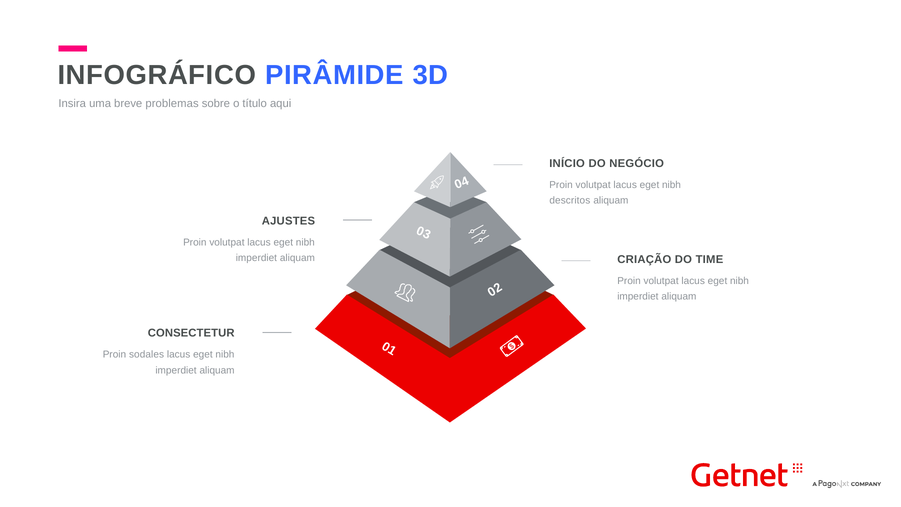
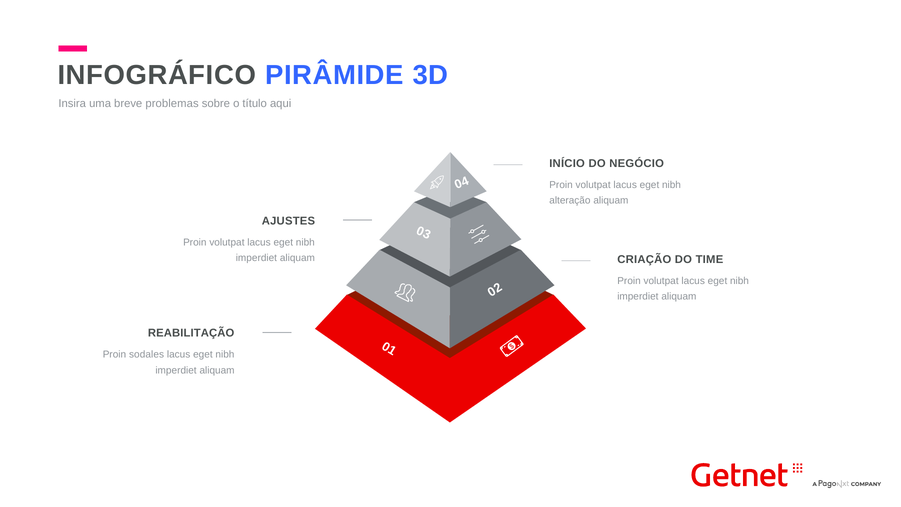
descritos: descritos -> alteração
CONSECTETUR: CONSECTETUR -> REABILITAÇÃO
